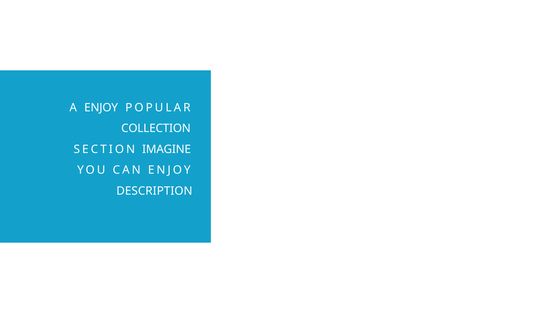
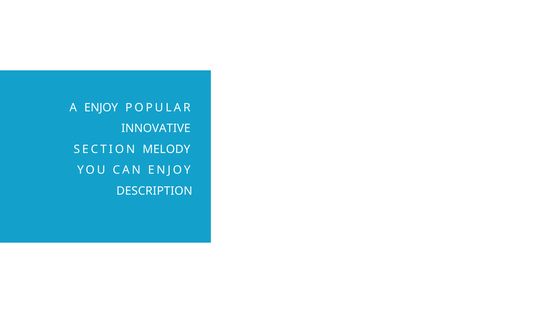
COLLECTION: COLLECTION -> INNOVATIVE
IMAGINE: IMAGINE -> MELODY
